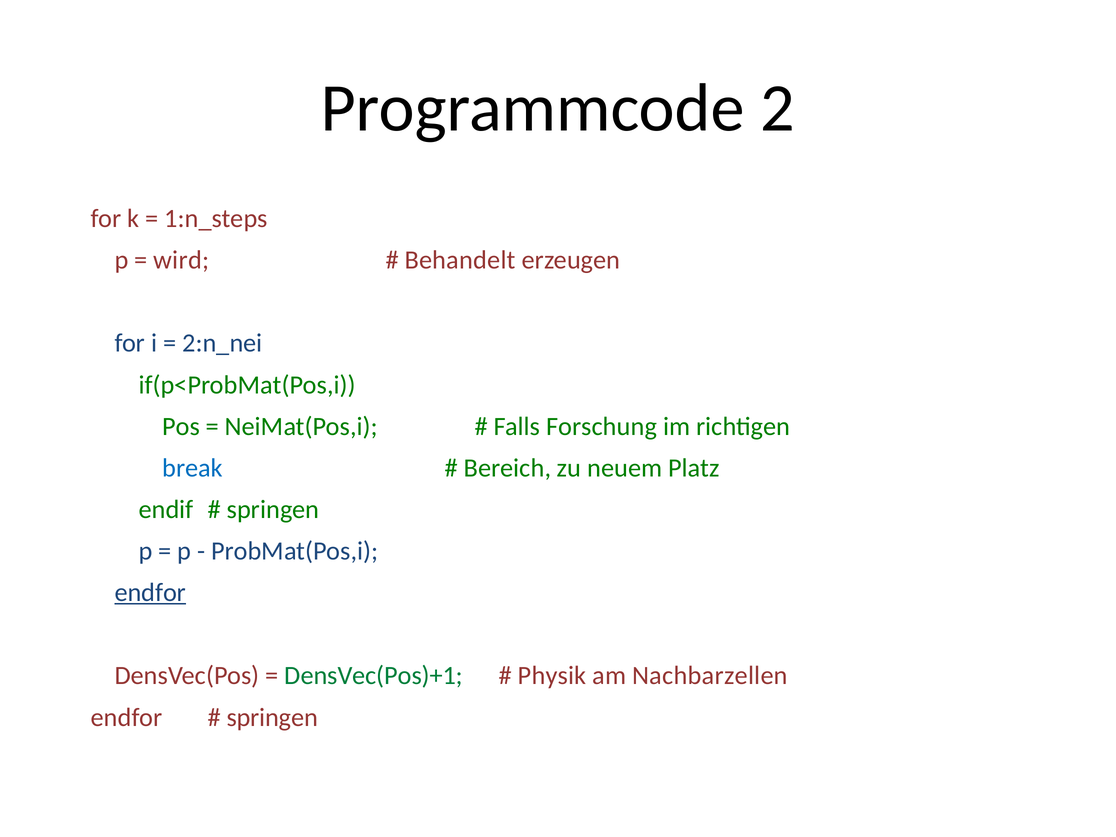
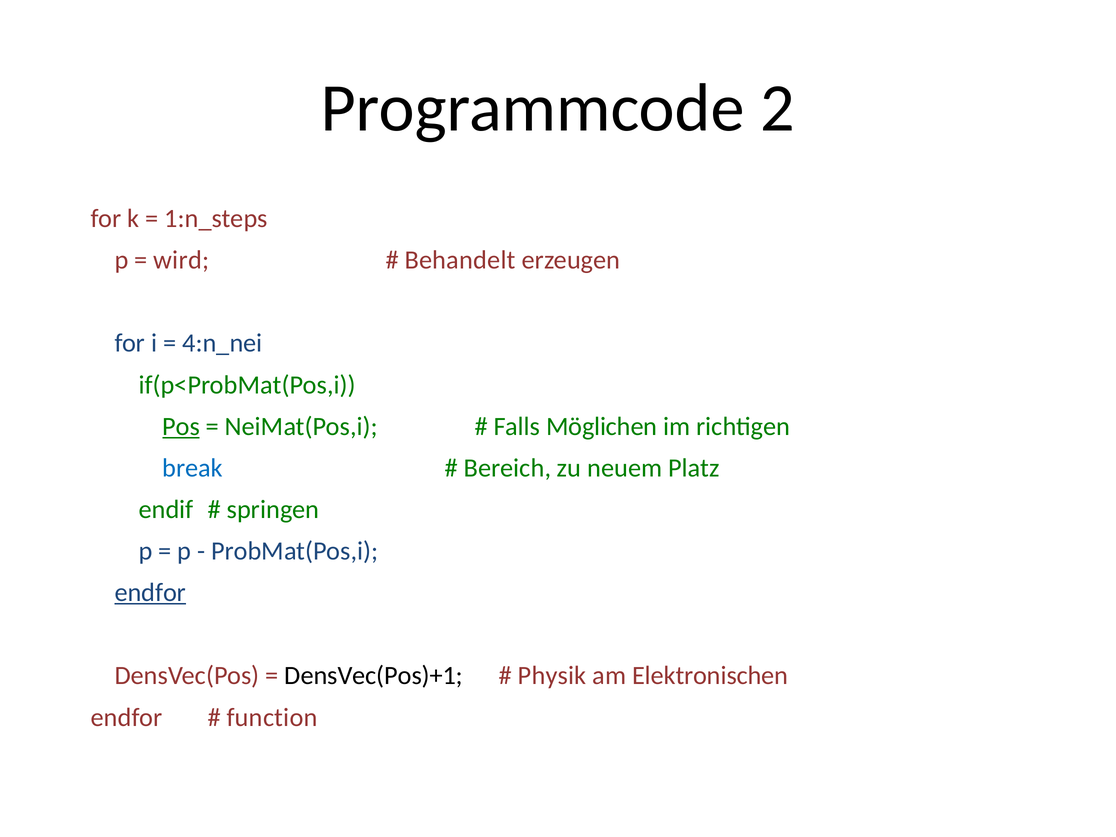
2:n_nei: 2:n_nei -> 4:n_nei
Pos underline: none -> present
Forschung: Forschung -> Möglichen
DensVec(Pos)+1 colour: green -> black
Nachbarzellen: Nachbarzellen -> Elektronischen
springen at (272, 717): springen -> function
